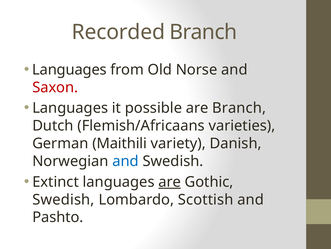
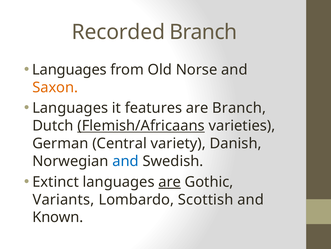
Saxon colour: red -> orange
possible: possible -> features
Flemish/Africaans underline: none -> present
Maithili: Maithili -> Central
Swedish at (63, 199): Swedish -> Variants
Pashto: Pashto -> Known
